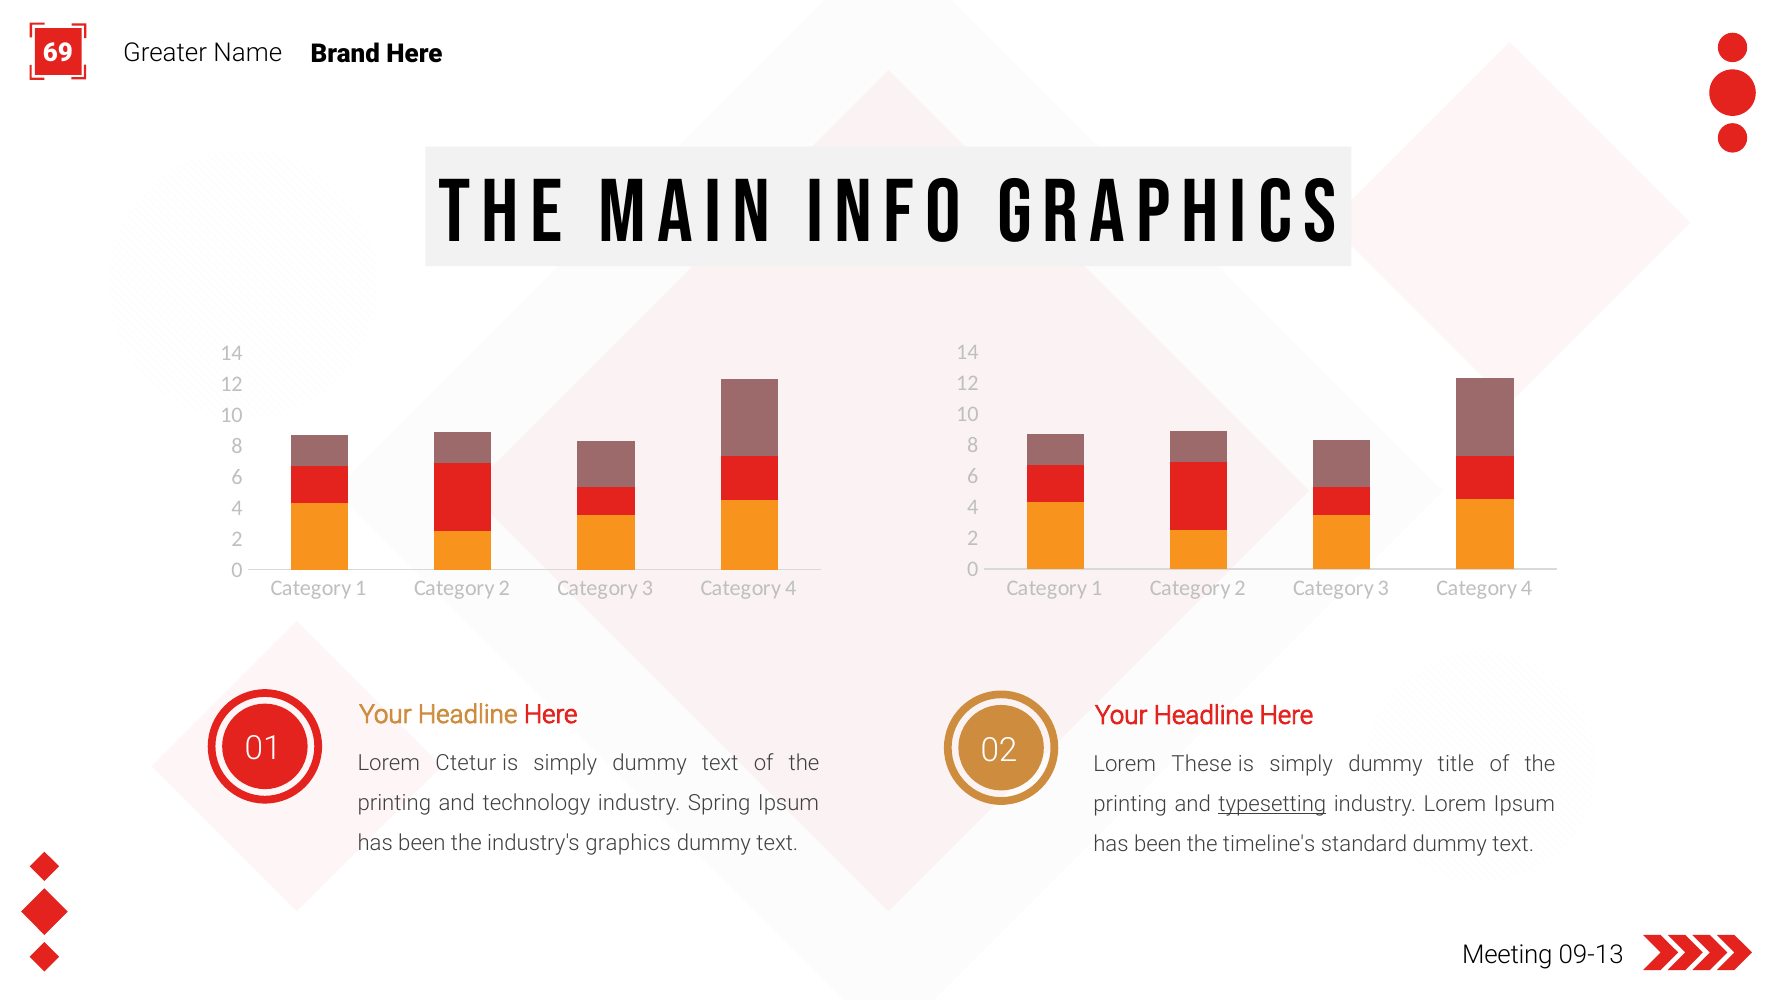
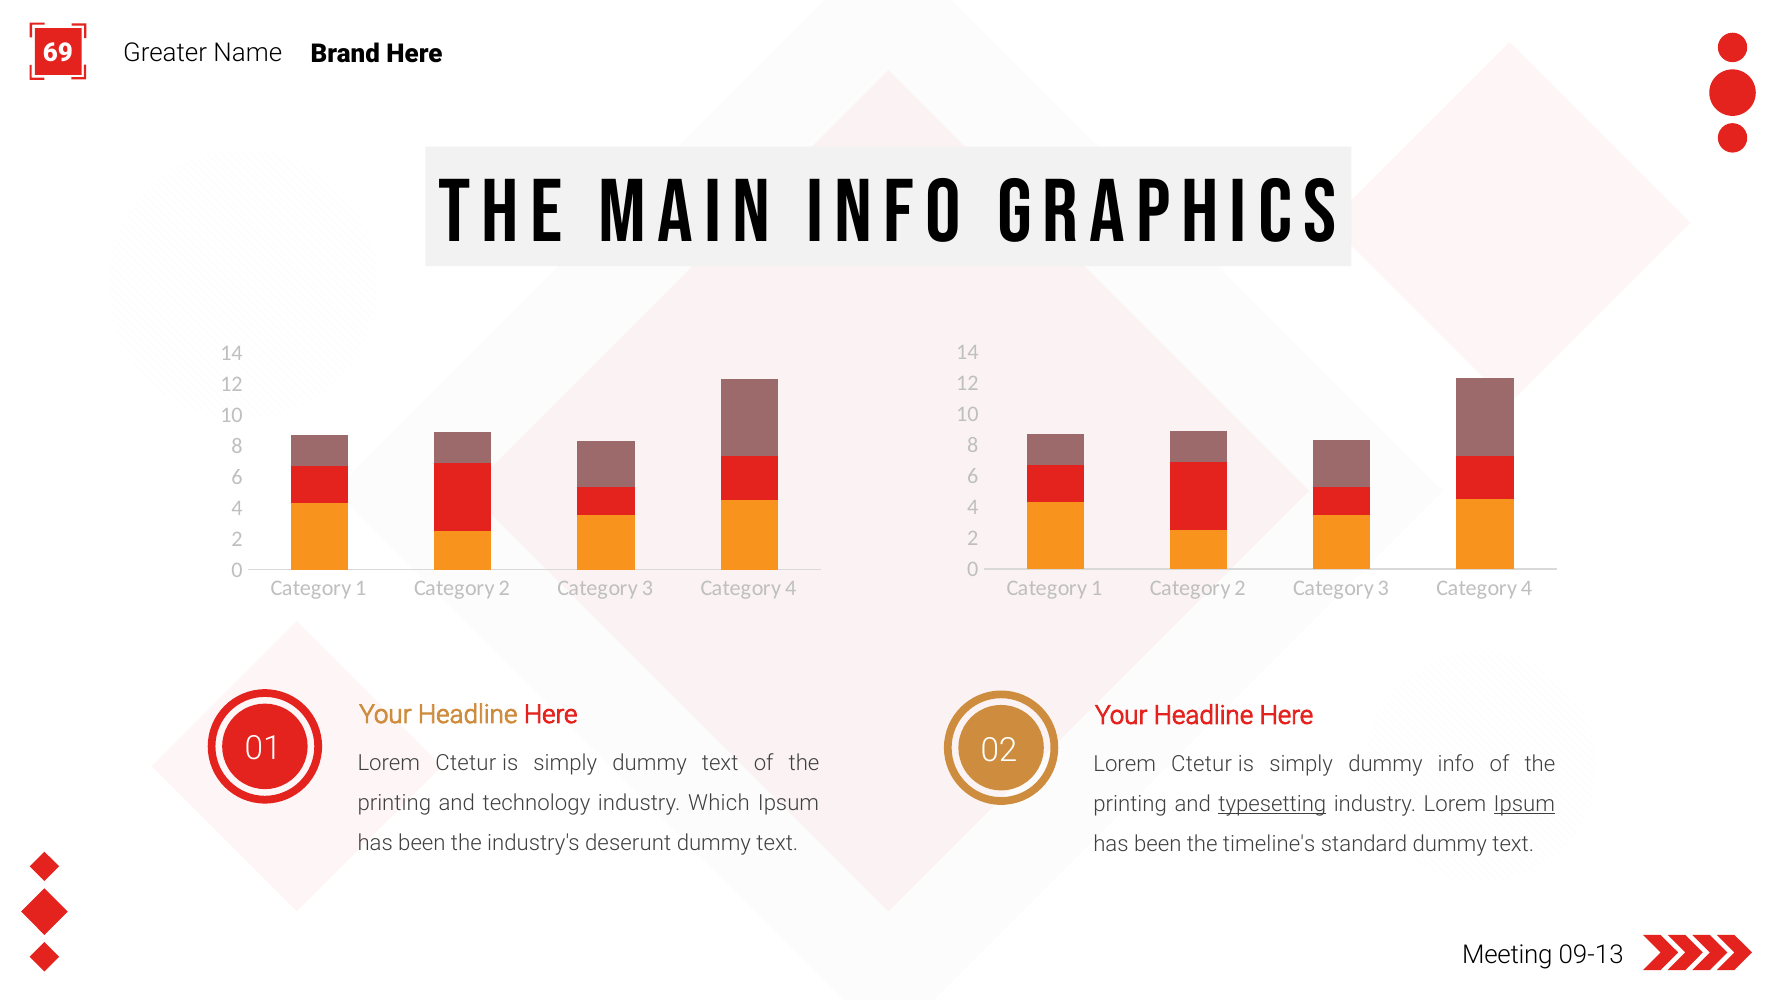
These at (1202, 764): These -> Ctetur
dummy title: title -> info
Spring: Spring -> Which
Ipsum at (1524, 804) underline: none -> present
industry's graphics: graphics -> deserunt
